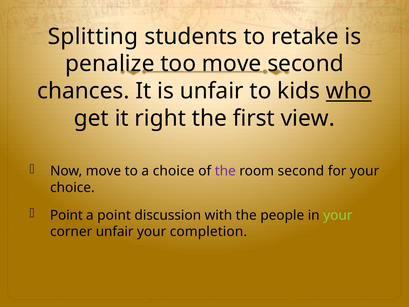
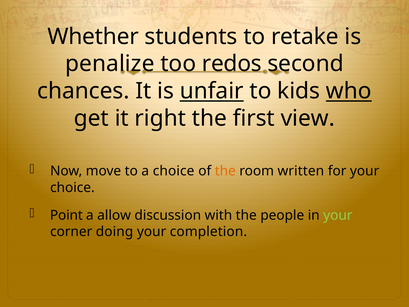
Splitting: Splitting -> Whether
too move: move -> redos
unfair at (212, 91) underline: none -> present
the at (225, 171) colour: purple -> orange
room second: second -> written
a point: point -> allow
corner unfair: unfair -> doing
